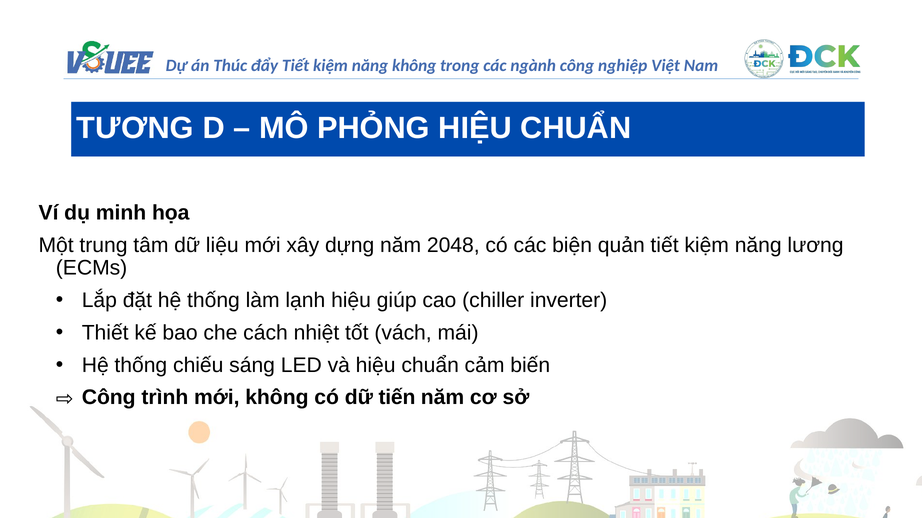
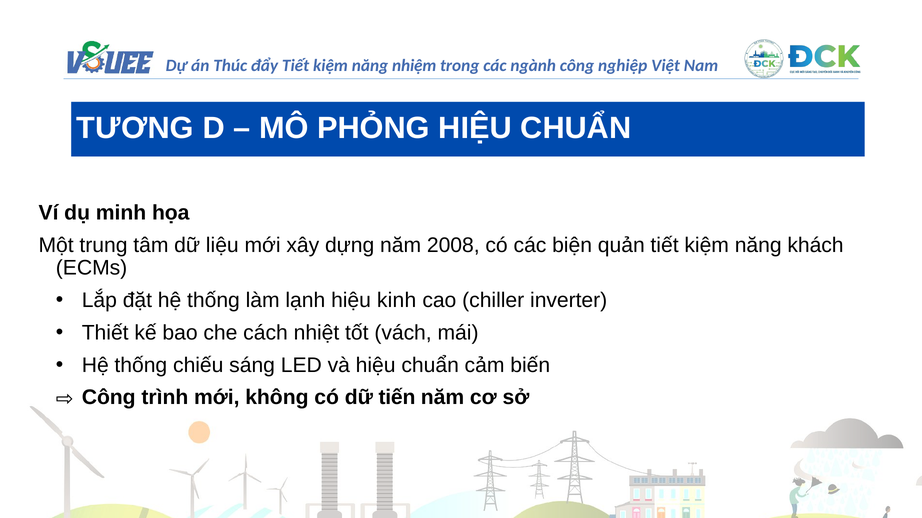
năng không: không -> nhiệm
2048: 2048 -> 2008
lương: lương -> khách
giúp: giúp -> kinh
